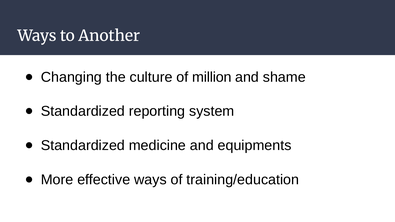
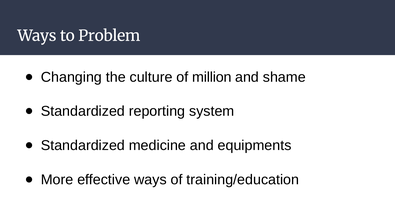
Another: Another -> Problem
